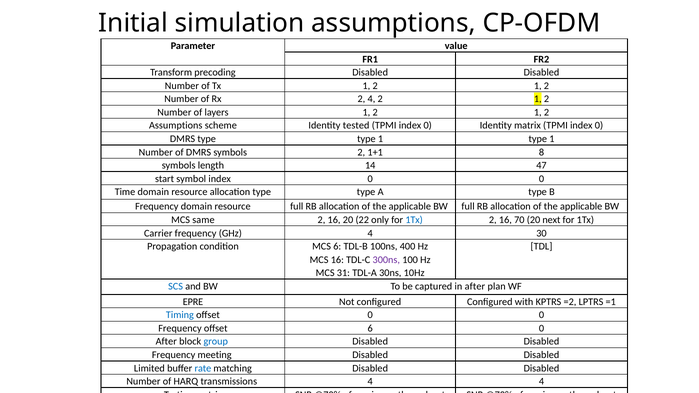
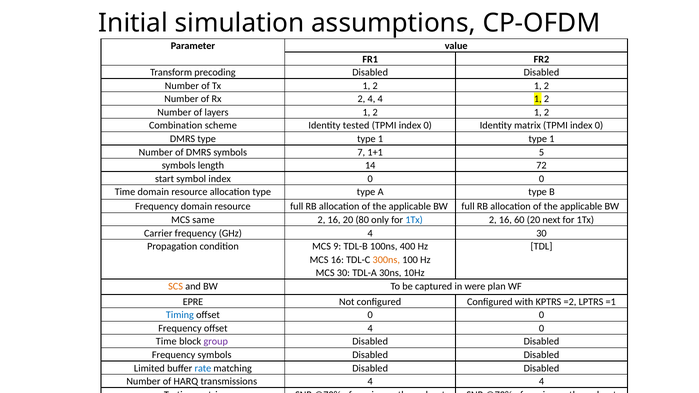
2 4 2: 2 -> 4
Assumptions at (176, 126): Assumptions -> Combination
symbols 2: 2 -> 7
8: 8 -> 5
47: 47 -> 72
22: 22 -> 80
70: 70 -> 60
MCS 6: 6 -> 9
300ns colour: purple -> orange
MCS 31: 31 -> 30
SCS colour: blue -> orange
in after: after -> were
offset 6: 6 -> 4
After at (166, 342): After -> Time
group colour: blue -> purple
Frequency meeting: meeting -> symbols
